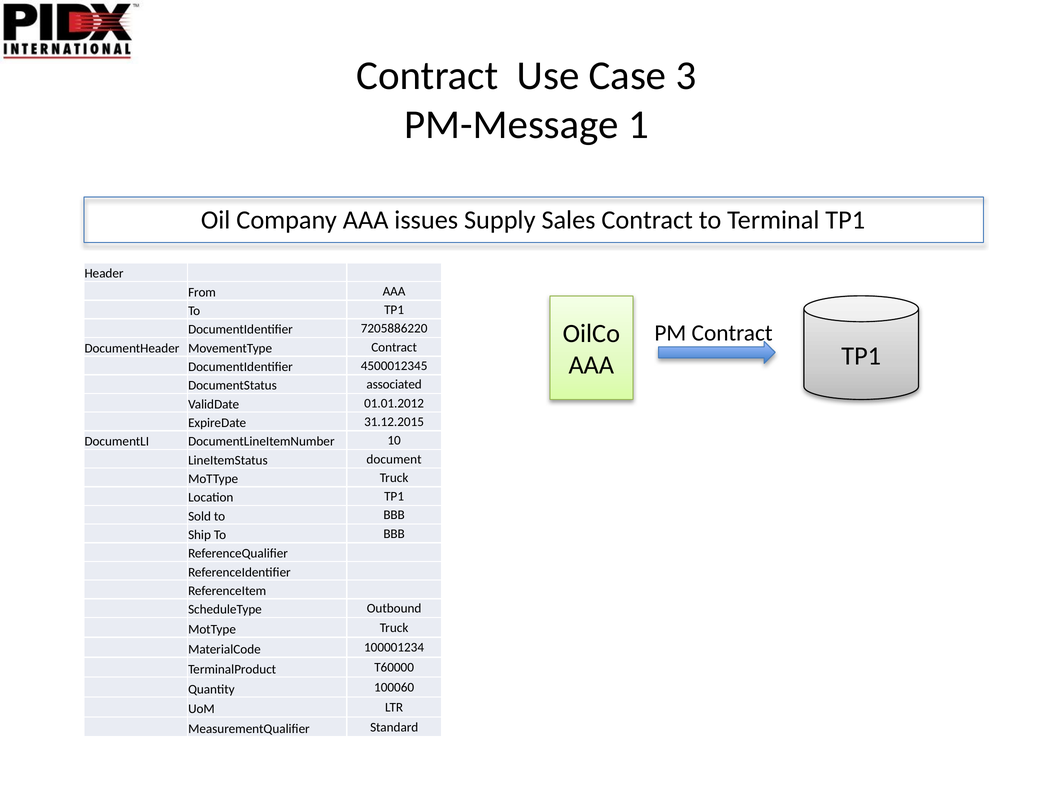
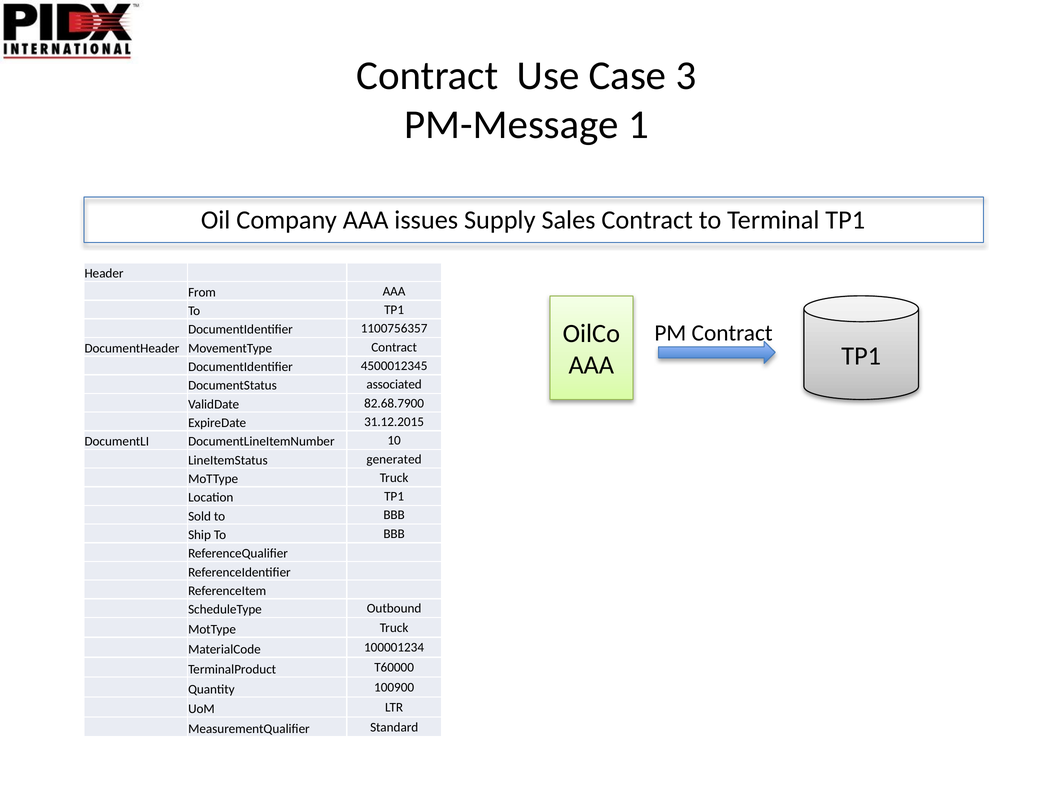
7205886220: 7205886220 -> 1100756357
01.01.2012: 01.01.2012 -> 82.68.7900
document: document -> generated
100060: 100060 -> 100900
